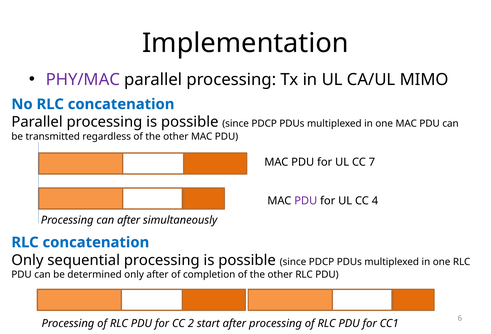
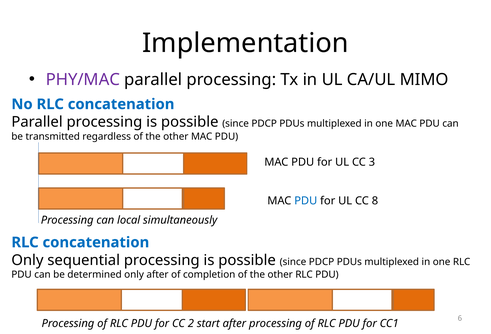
7: 7 -> 3
PDU at (306, 201) colour: purple -> blue
4: 4 -> 8
can after: after -> local
